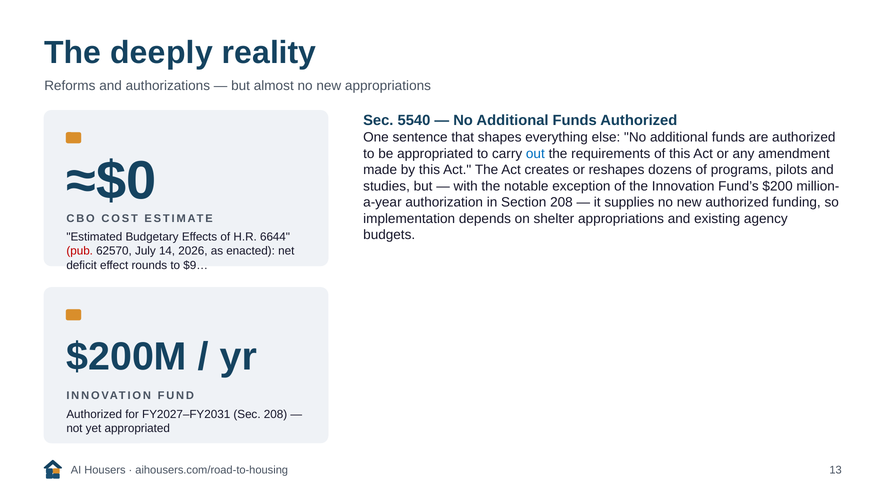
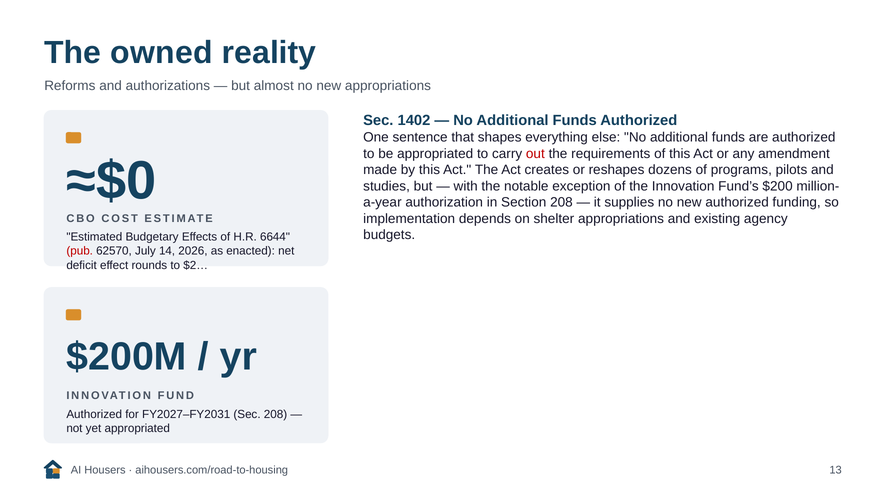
deeply: deeply -> owned
5540: 5540 -> 1402
out colour: blue -> red
$9…: $9… -> $2…
